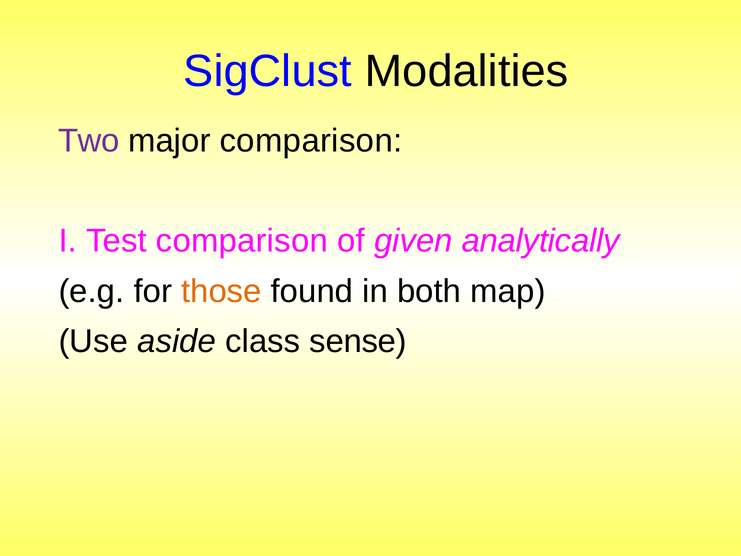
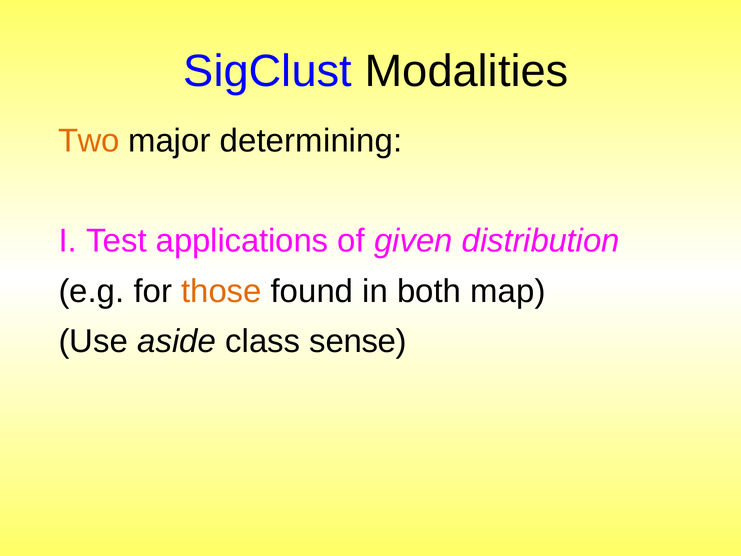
Two colour: purple -> orange
major comparison: comparison -> determining
Test comparison: comparison -> applications
analytically: analytically -> distribution
